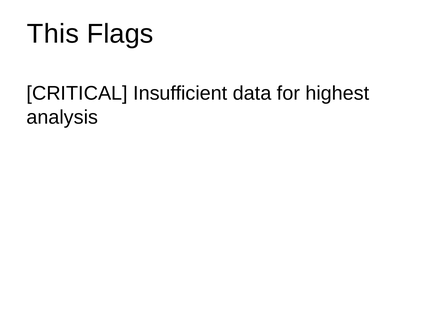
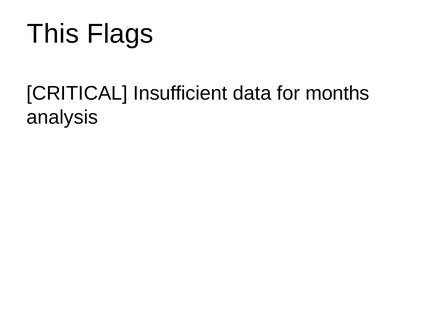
highest: highest -> months
